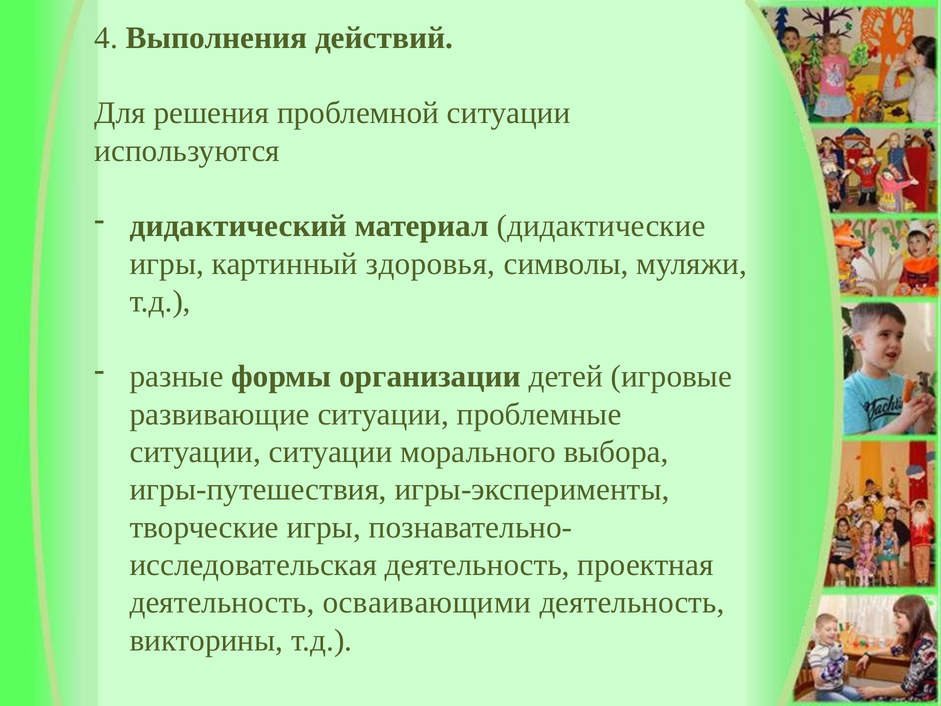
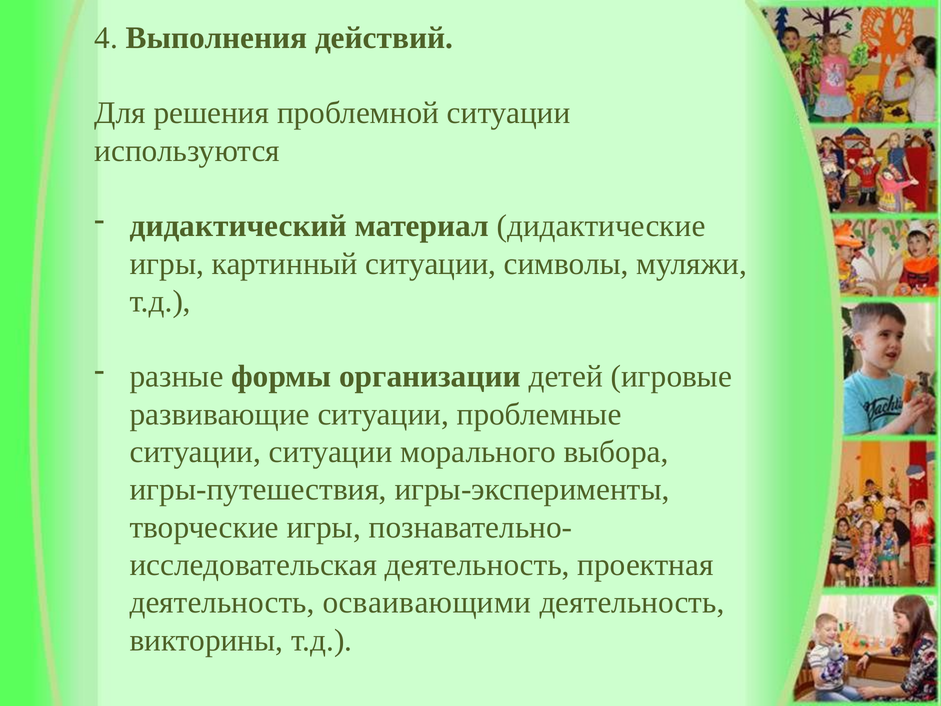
картинный здоровья: здоровья -> ситуации
